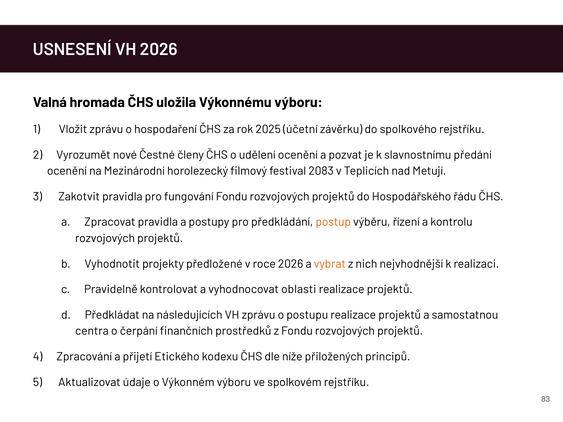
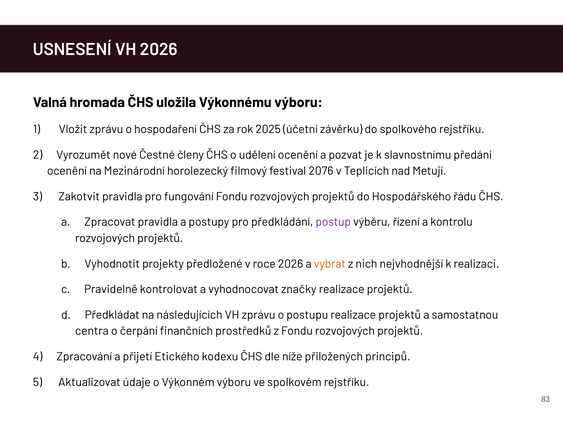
2083: 2083 -> 2076
postup colour: orange -> purple
oblasti: oblasti -> značky
